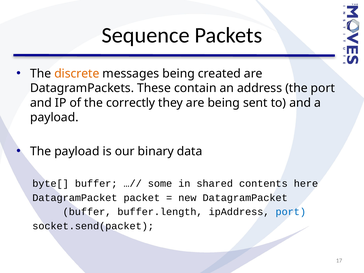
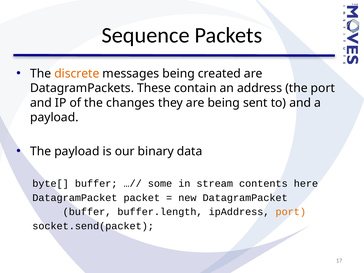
correctly: correctly -> changes
shared: shared -> stream
port at (291, 212) colour: blue -> orange
